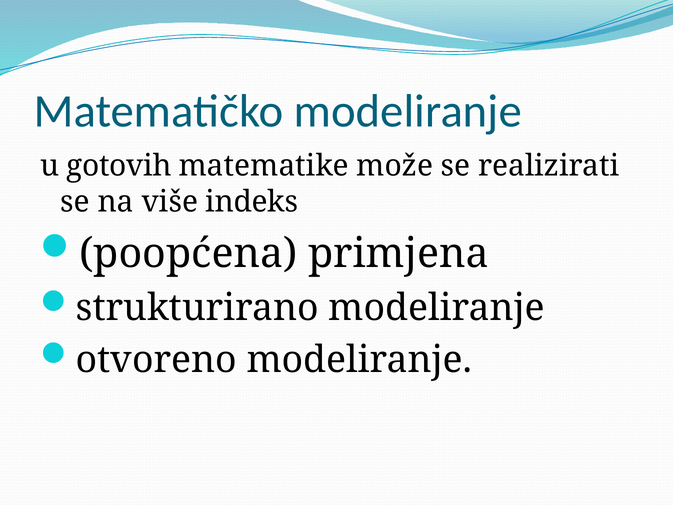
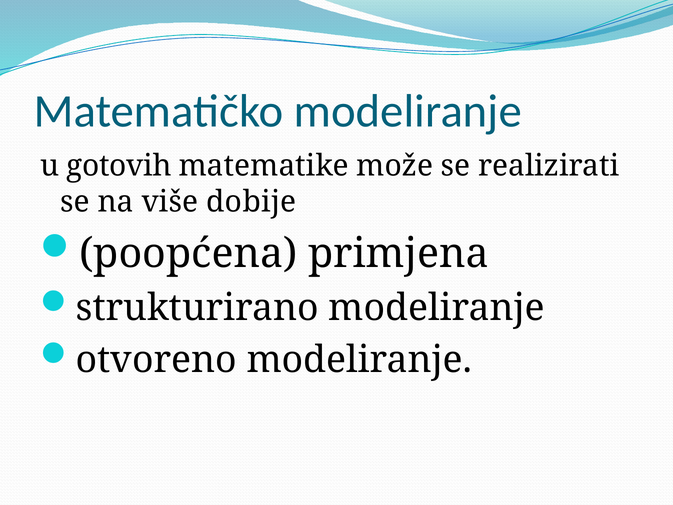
indeks: indeks -> dobije
